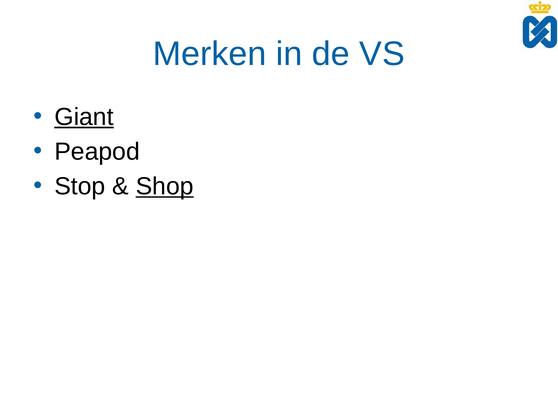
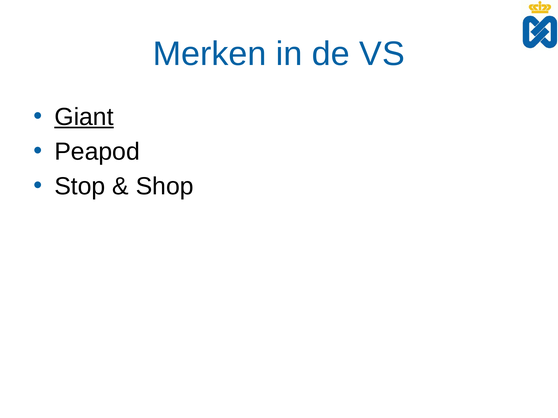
Shop underline: present -> none
